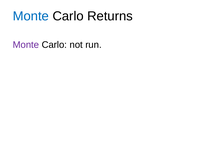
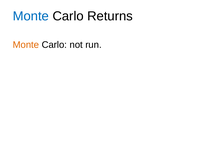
Monte at (26, 45) colour: purple -> orange
